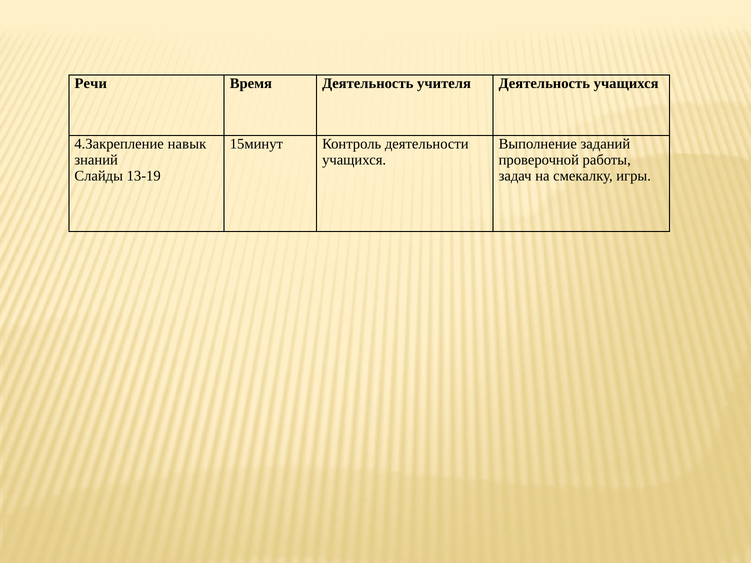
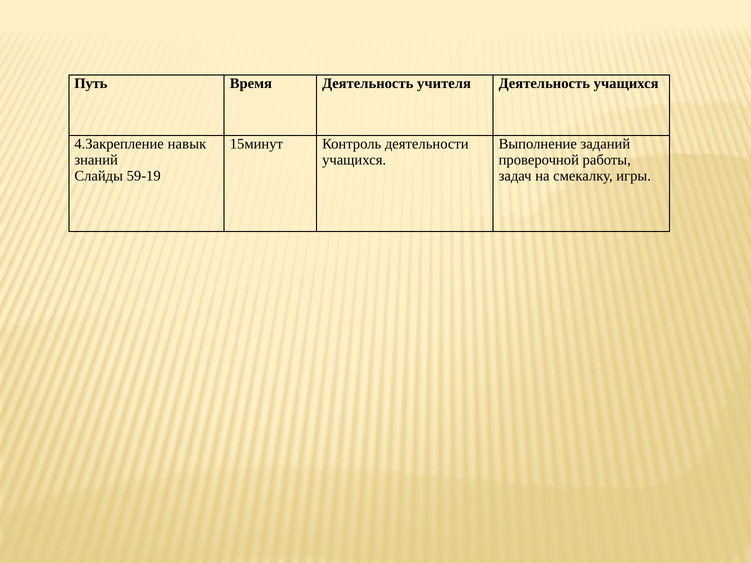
Речи: Речи -> Путь
13-19: 13-19 -> 59-19
